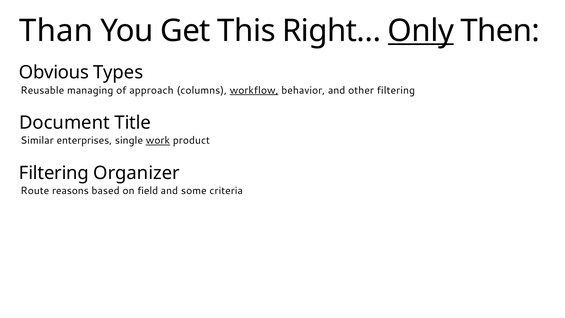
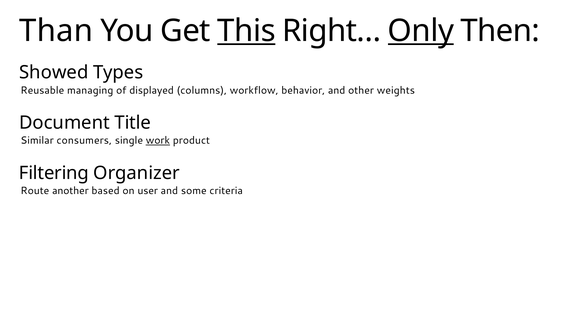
This underline: none -> present
Obvious: Obvious -> Showed
approach: approach -> displayed
workflow underline: present -> none
other filtering: filtering -> weights
enterprises: enterprises -> consumers
reasons: reasons -> another
field: field -> user
